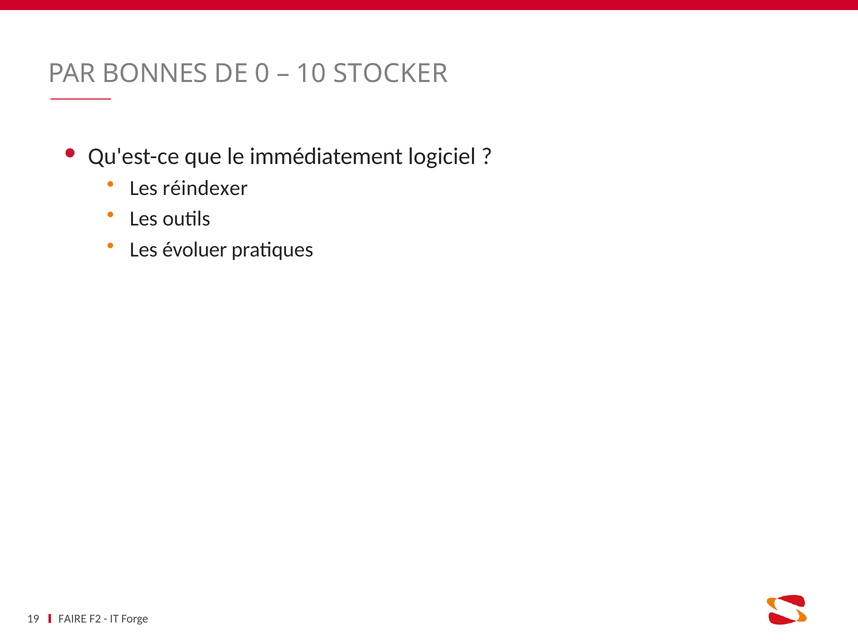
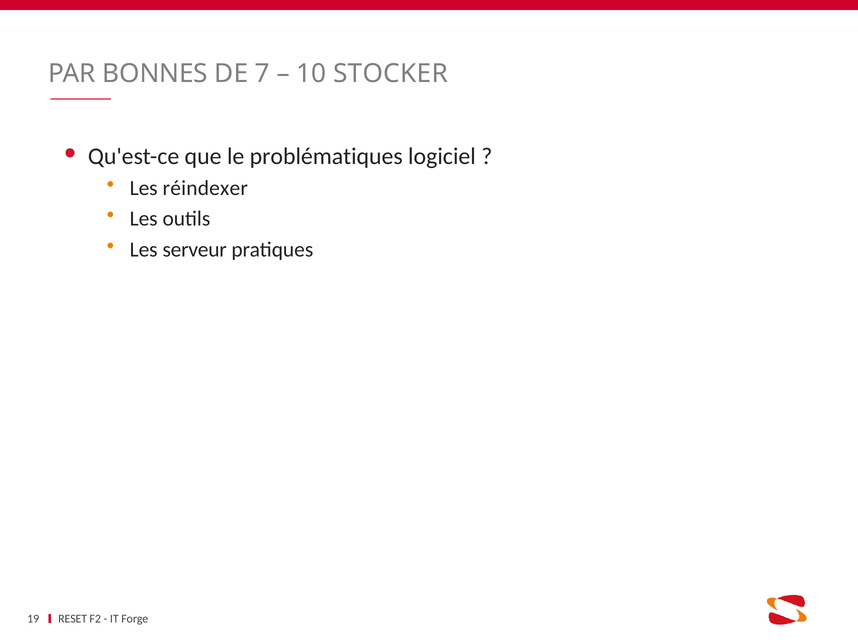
0: 0 -> 7
immédiatement: immédiatement -> problématiques
évoluer: évoluer -> serveur
FAIRE: FAIRE -> RESET
